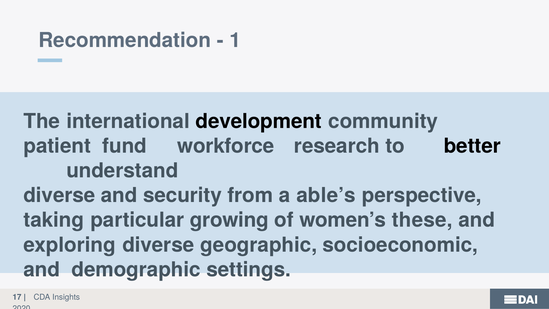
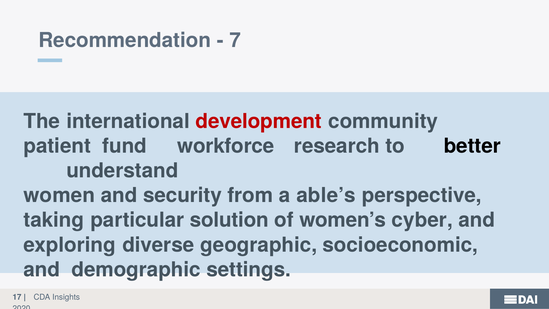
1: 1 -> 7
development colour: black -> red
diverse at (59, 195): diverse -> women
growing: growing -> solution
these: these -> cyber
